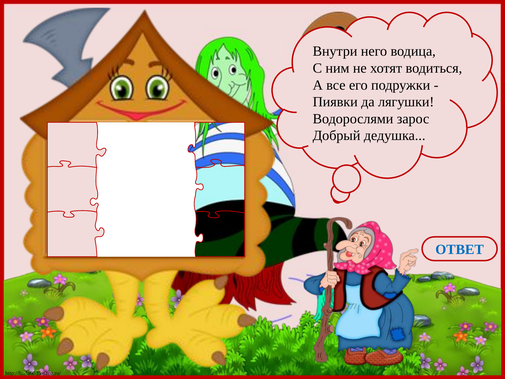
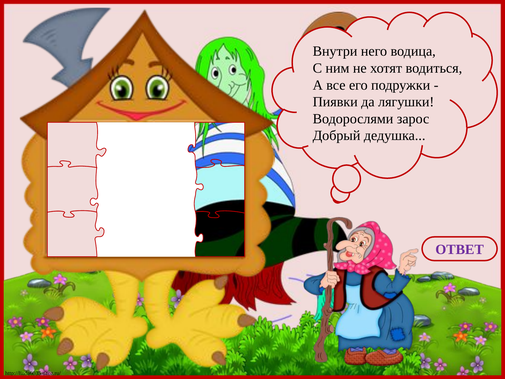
ОТВЕТ colour: blue -> purple
